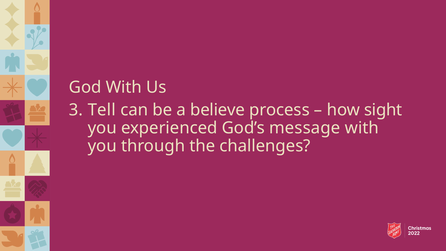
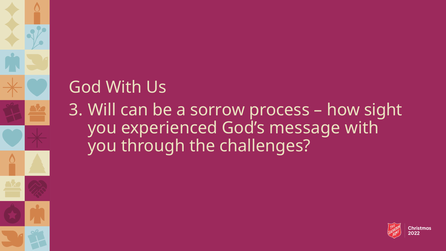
Tell: Tell -> Will
believe: believe -> sorrow
